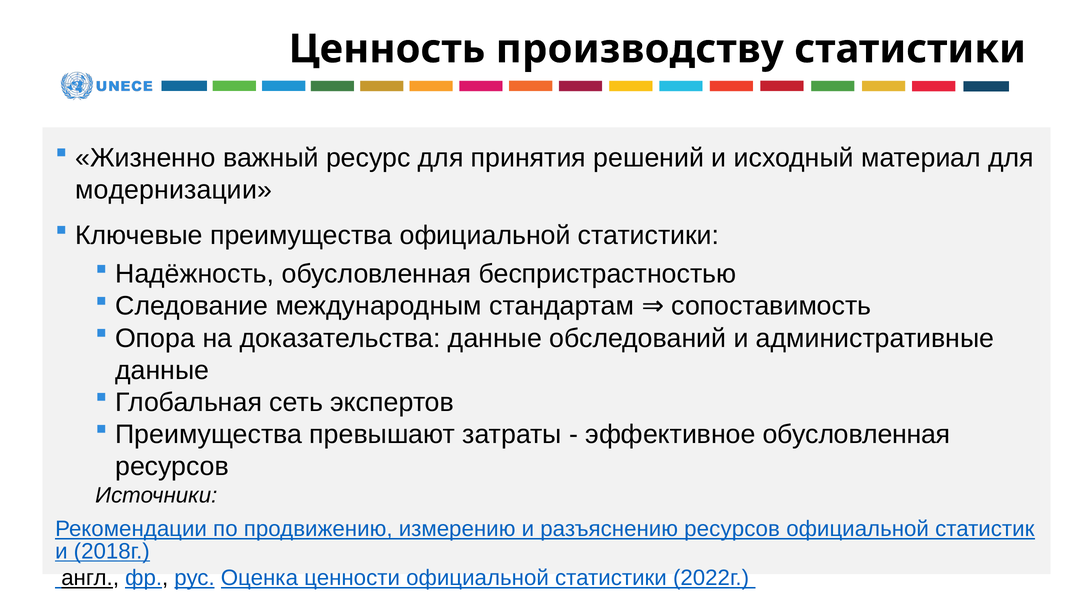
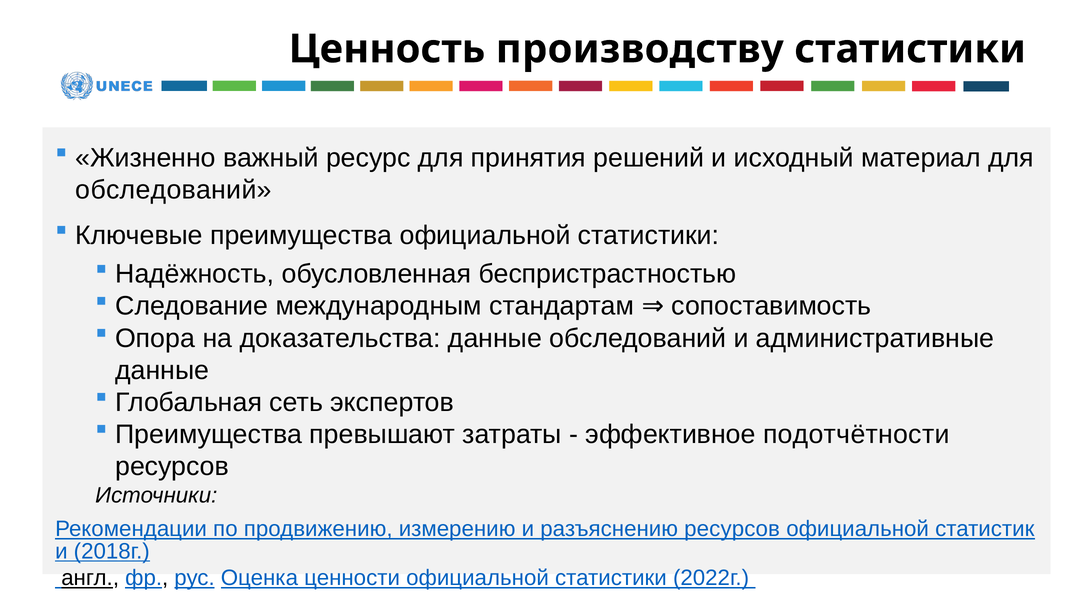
модернизации at (174, 190): модернизации -> обследований
эффективное обусловленная: обусловленная -> подотчётности
